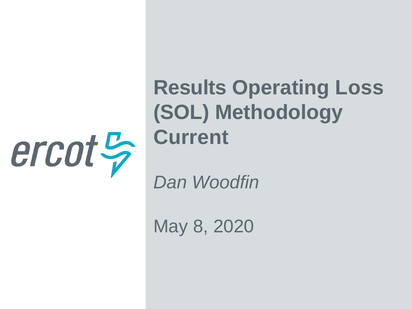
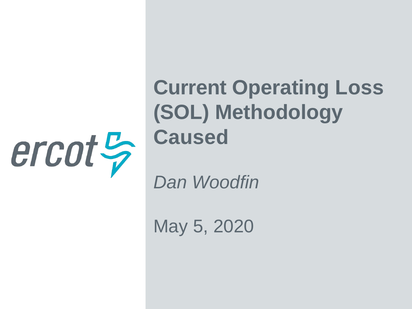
Results: Results -> Current
Current: Current -> Caused
8: 8 -> 5
